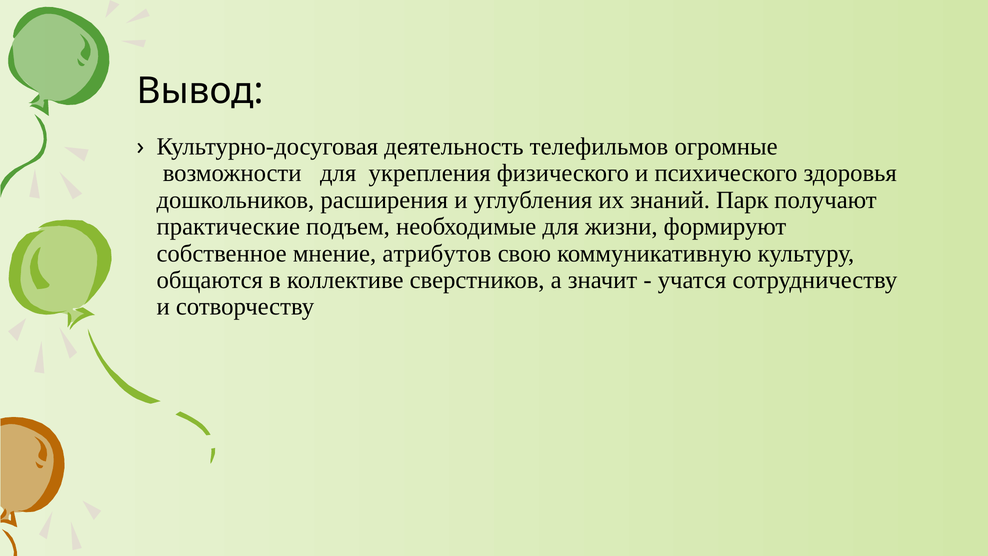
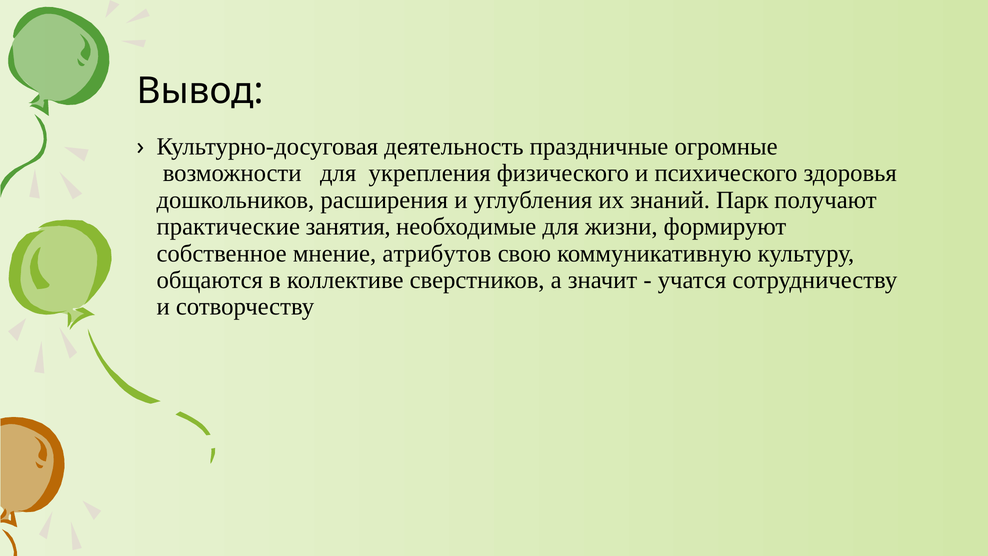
телефильмов: телефильмов -> праздничные
подъем: подъем -> занятия
